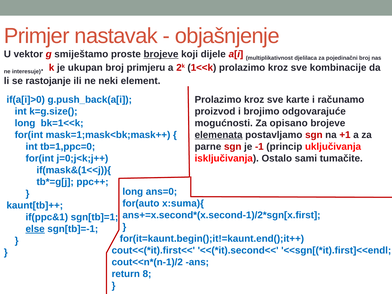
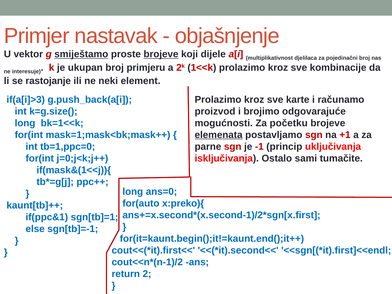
smiještamo underline: none -> present
if(a[i]>0: if(a[i]>0 -> if(a[i]>3
opisano: opisano -> početku
x:suma){: x:suma){ -> x:preko){
else underline: present -> none
8: 8 -> 2
